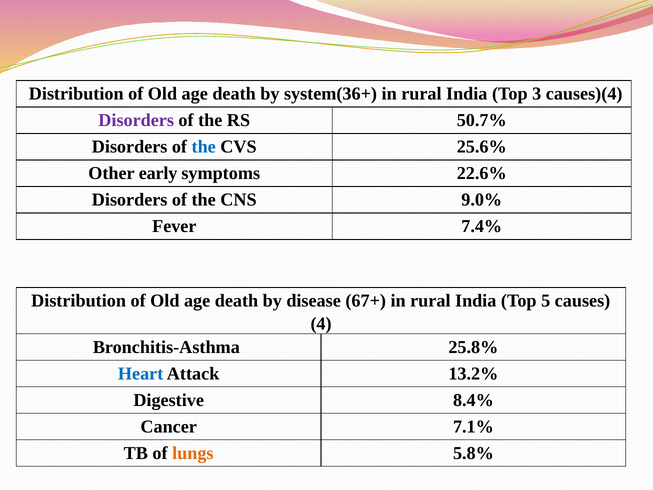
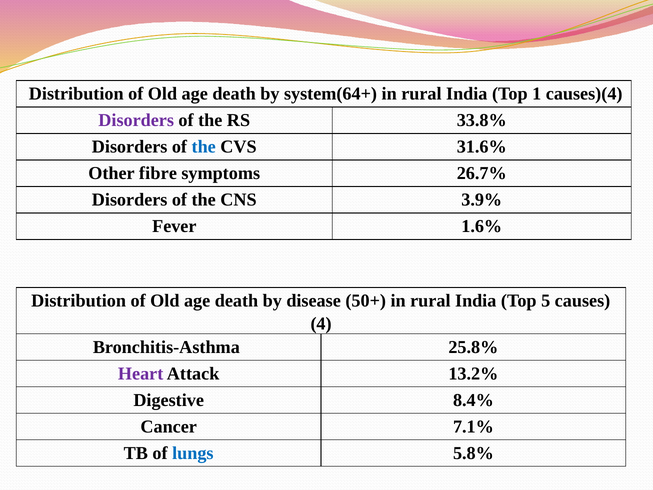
system(36+: system(36+ -> system(64+
3: 3 -> 1
50.7%: 50.7% -> 33.8%
25.6%: 25.6% -> 31.6%
early: early -> fibre
22.6%: 22.6% -> 26.7%
9.0%: 9.0% -> 3.9%
7.4%: 7.4% -> 1.6%
67+: 67+ -> 50+
Heart colour: blue -> purple
lungs colour: orange -> blue
